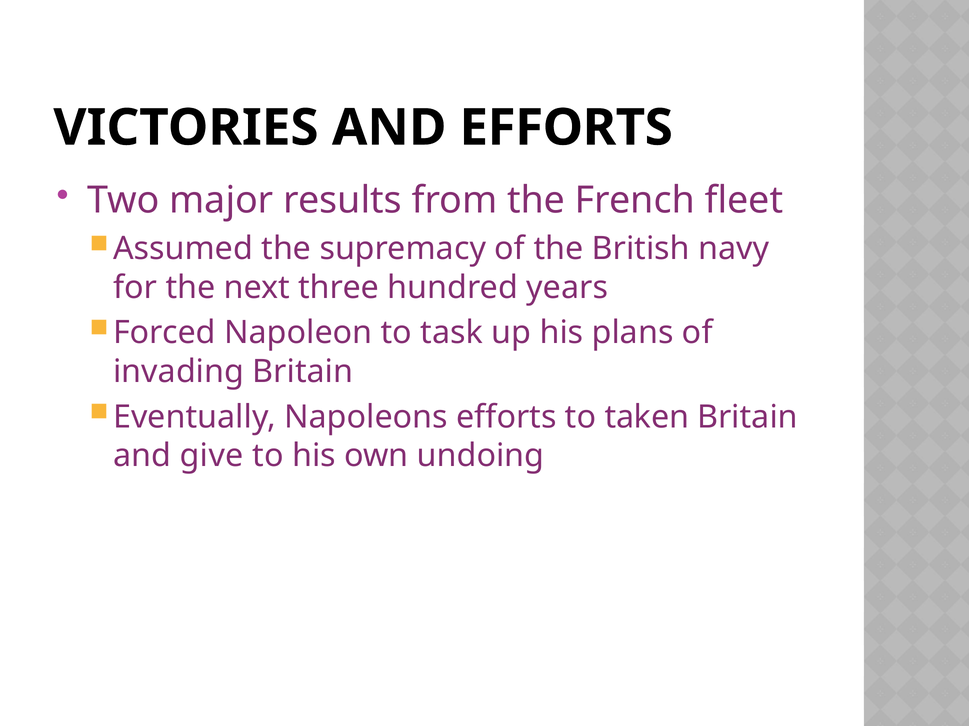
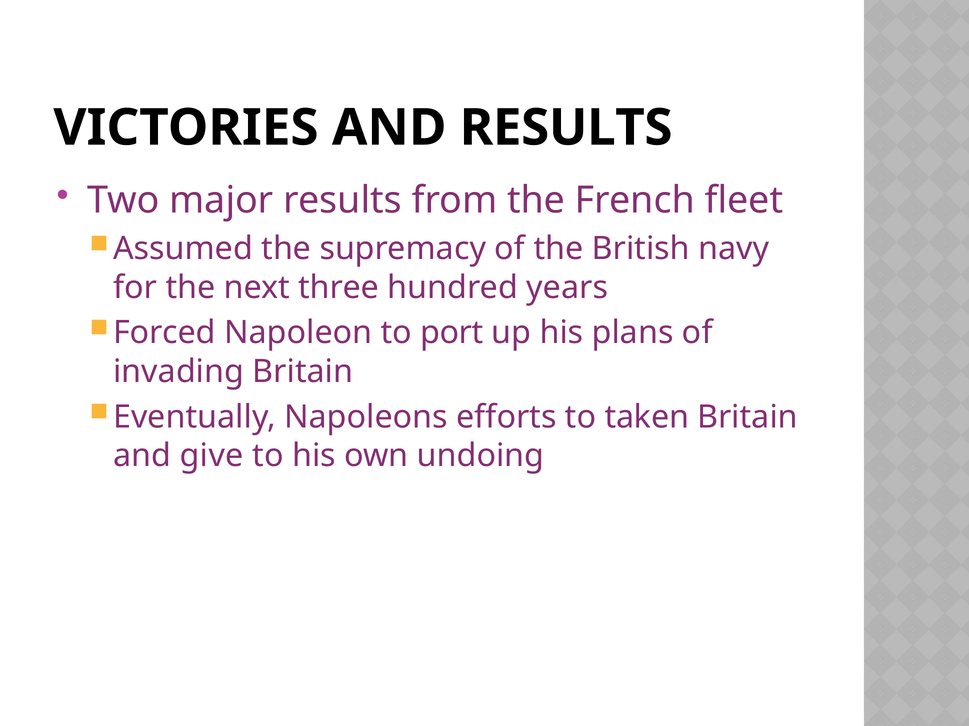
AND EFFORTS: EFFORTS -> RESULTS
task: task -> port
